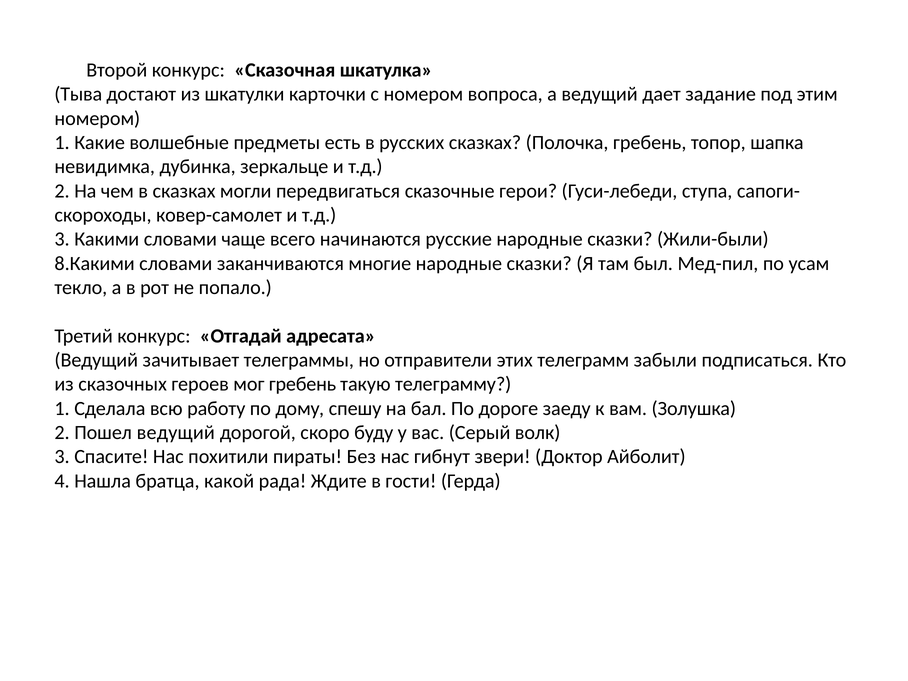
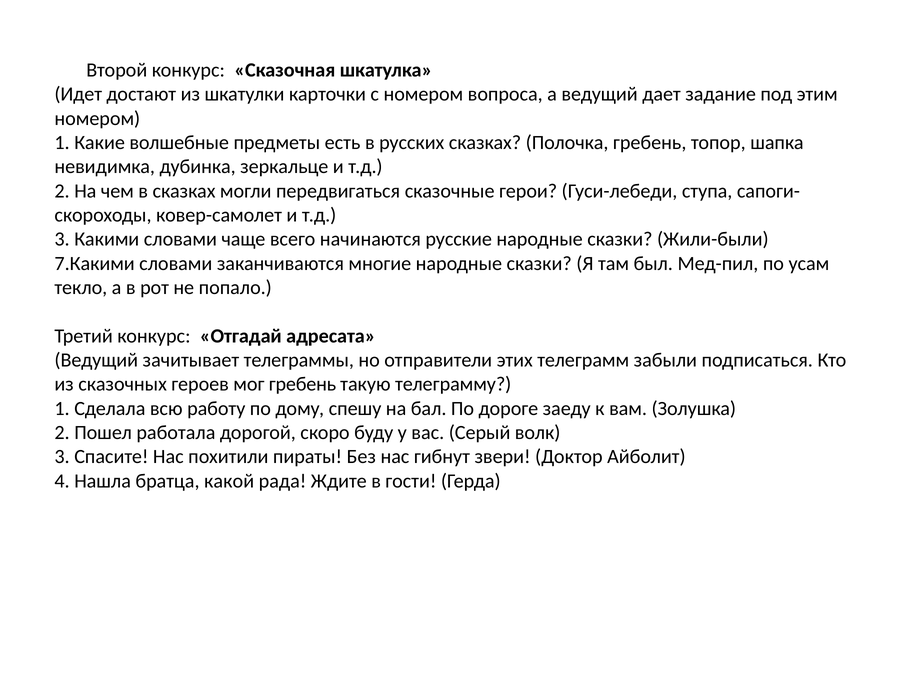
Тыва: Тыва -> Идет
8.Какими: 8.Какими -> 7.Какими
Пошел ведущий: ведущий -> работала
